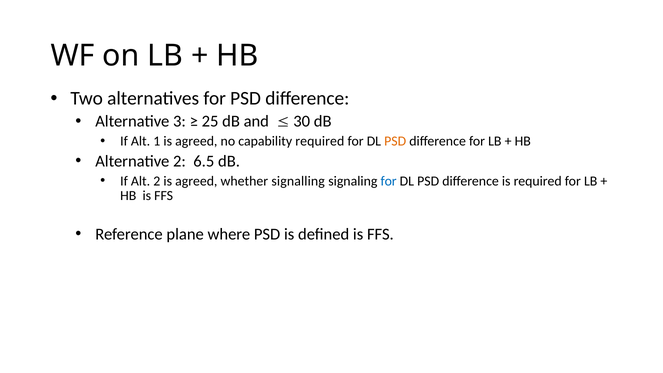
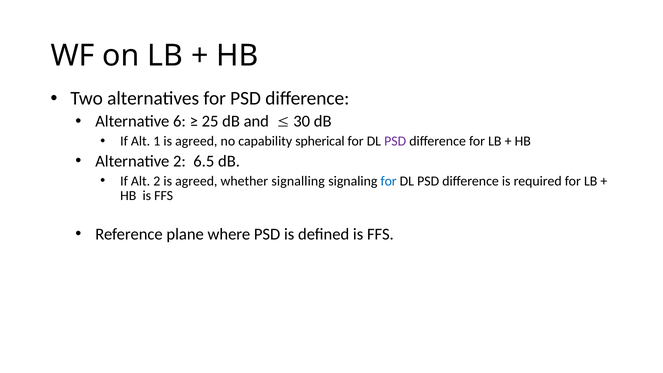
3: 3 -> 6
capability required: required -> spherical
PSD at (395, 141) colour: orange -> purple
